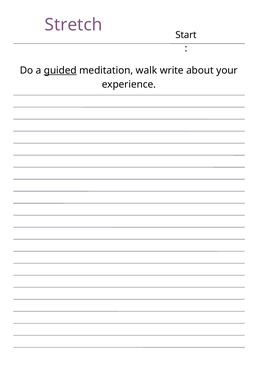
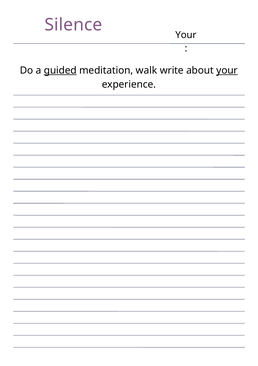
Stretch: Stretch -> Silence
Start at (186, 35): Start -> Your
your at (227, 70) underline: none -> present
